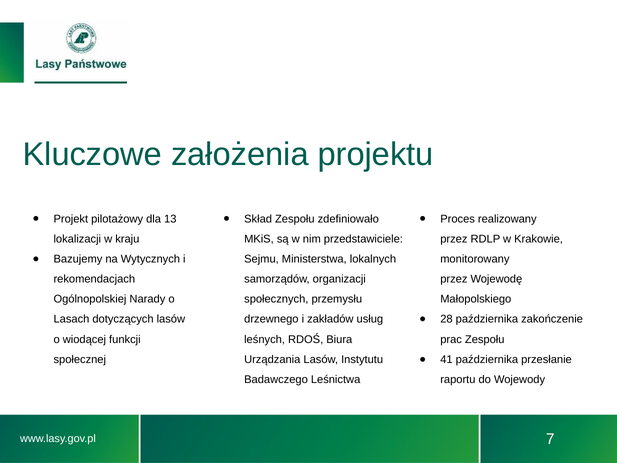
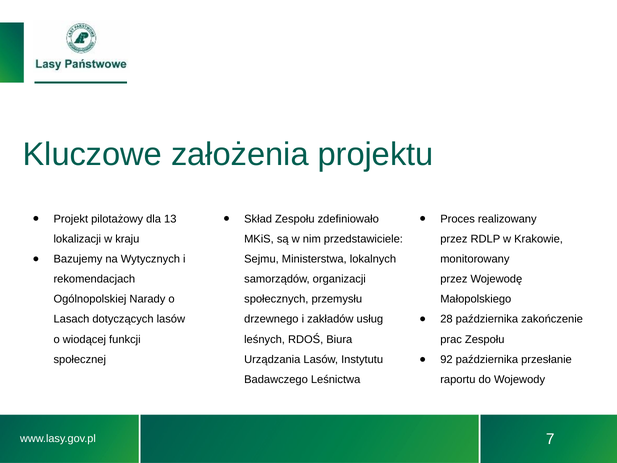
41: 41 -> 92
